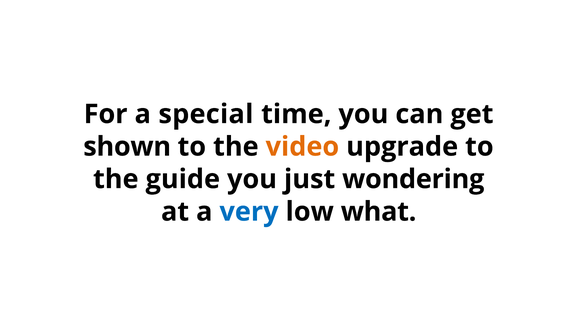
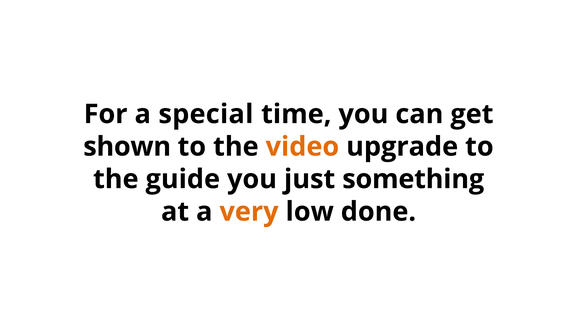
wondering: wondering -> something
very colour: blue -> orange
what: what -> done
